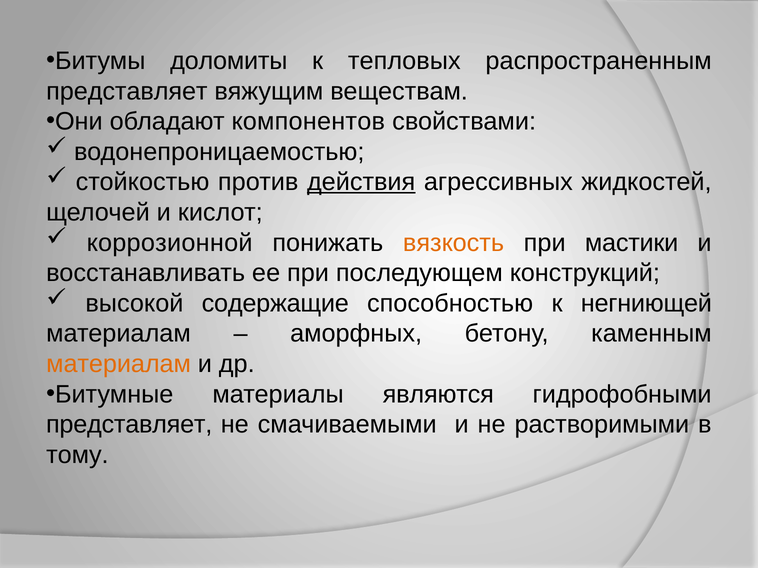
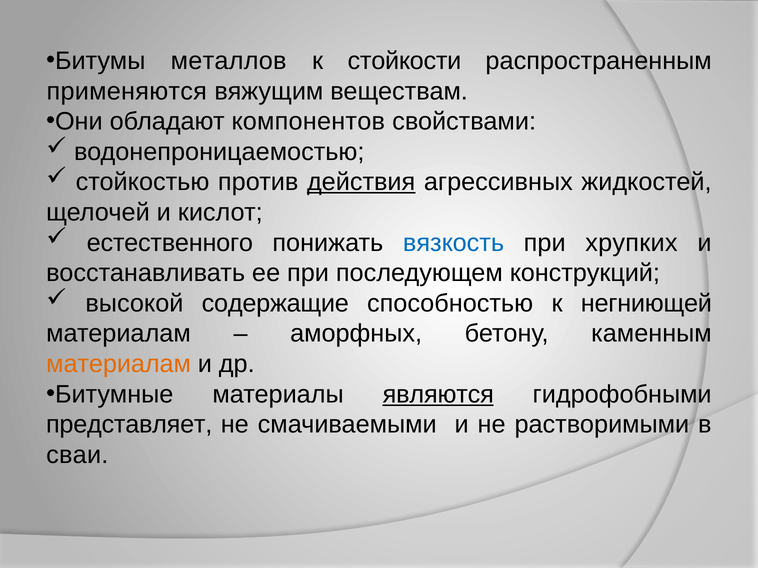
доломиты: доломиты -> металлов
тепловых: тепловых -> стойкости
представляет at (127, 91): представляет -> применяются
коррозионной: коррозионной -> естественного
вязкость colour: orange -> blue
мастики: мастики -> хрупких
являются underline: none -> present
тому: тому -> сваи
